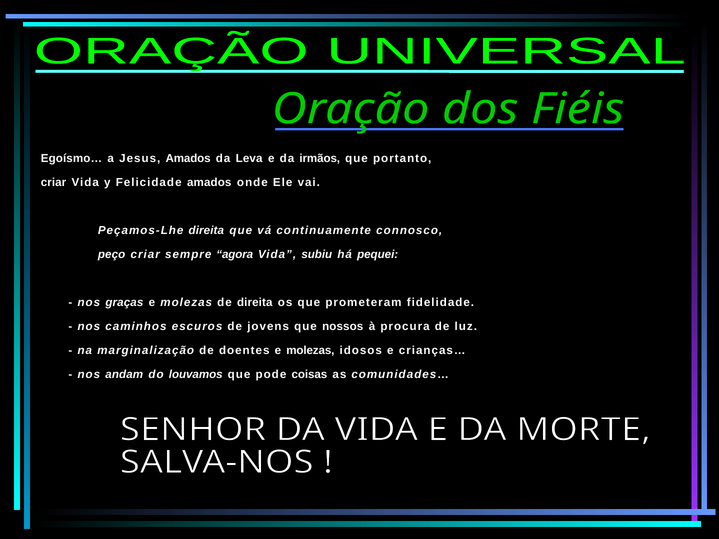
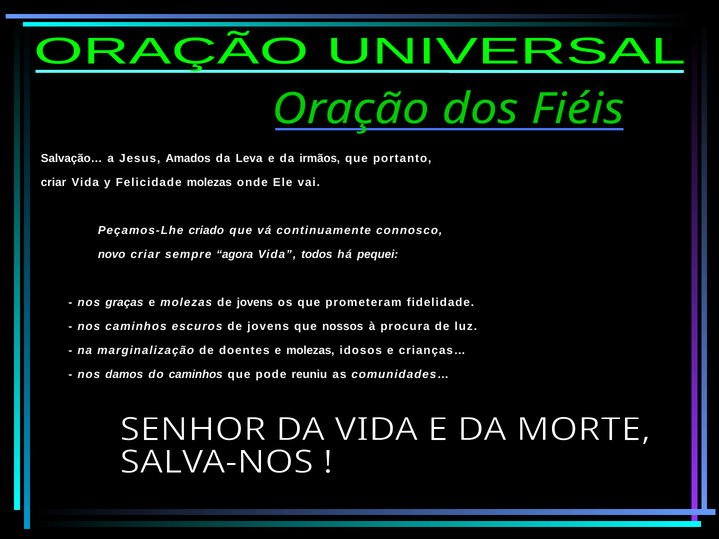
Egoísmo…: Egoísmo… -> Salvação…
Felicidade amados: amados -> molezas
Peçamos-Lhe direita: direita -> criado
peço: peço -> novo
subiu: subiu -> todos
molezas de direita: direita -> jovens
andam: andam -> damos
do louvamos: louvamos -> caminhos
coisas: coisas -> reuniu
